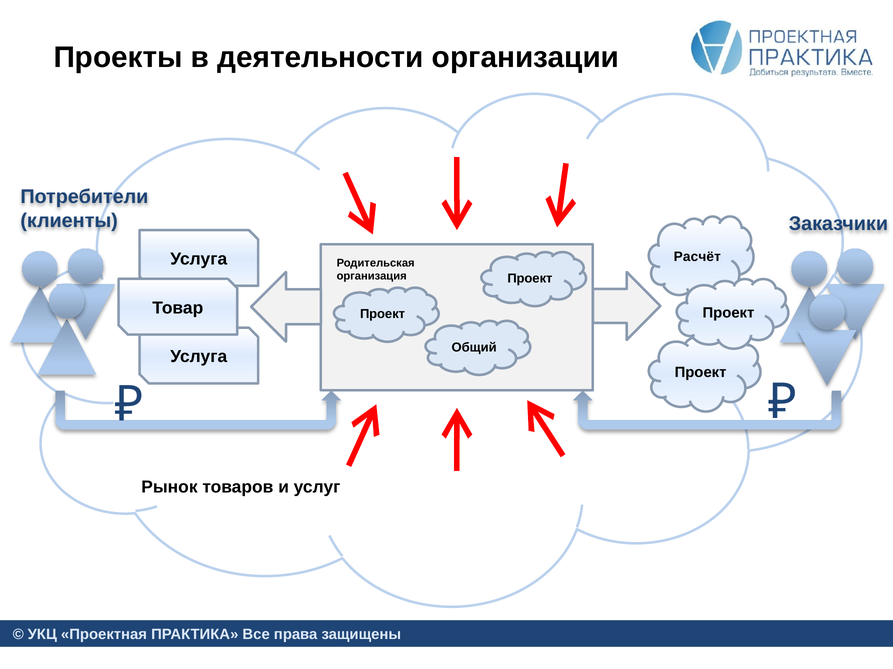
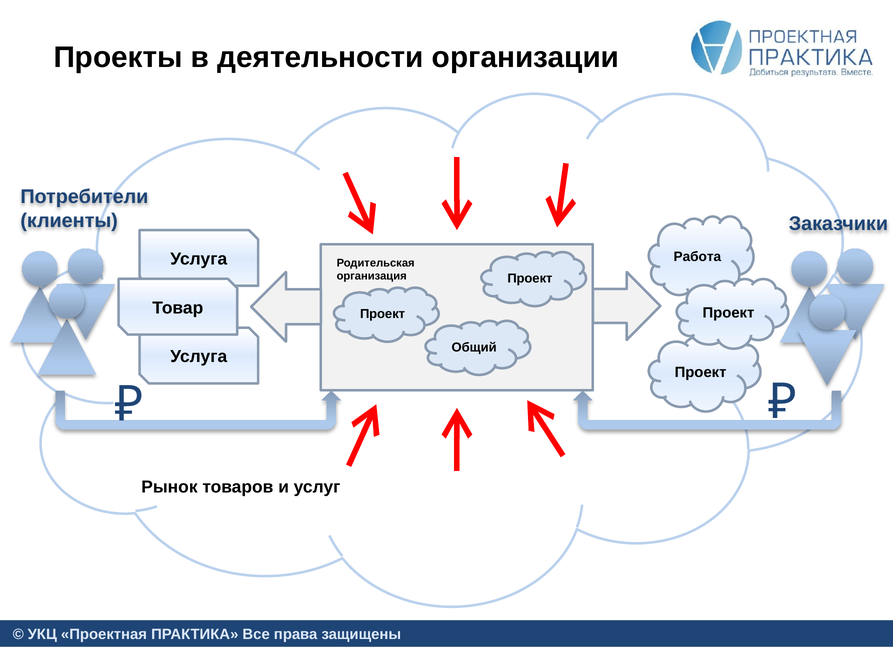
Расчёт: Расчёт -> Работа
